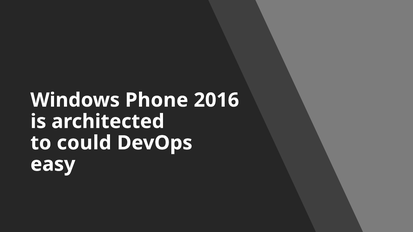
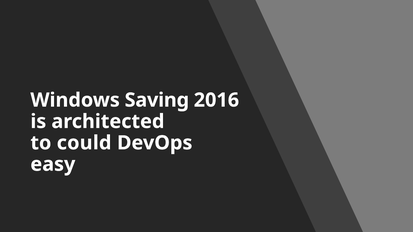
Phone: Phone -> Saving
